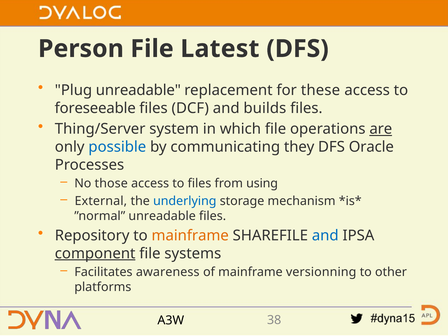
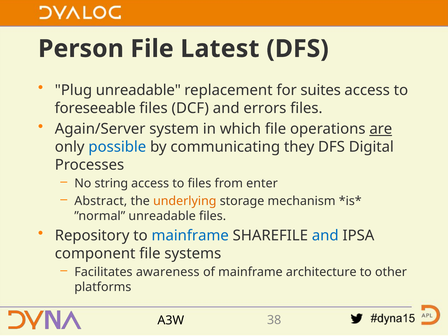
these: these -> suites
builds: builds -> errors
Thing/Server: Thing/Server -> Again/Server
Oracle: Oracle -> Digital
those: those -> string
using: using -> enter
External: External -> Abstract
underlying colour: blue -> orange
mainframe at (190, 236) colour: orange -> blue
component underline: present -> none
versionning: versionning -> architecture
